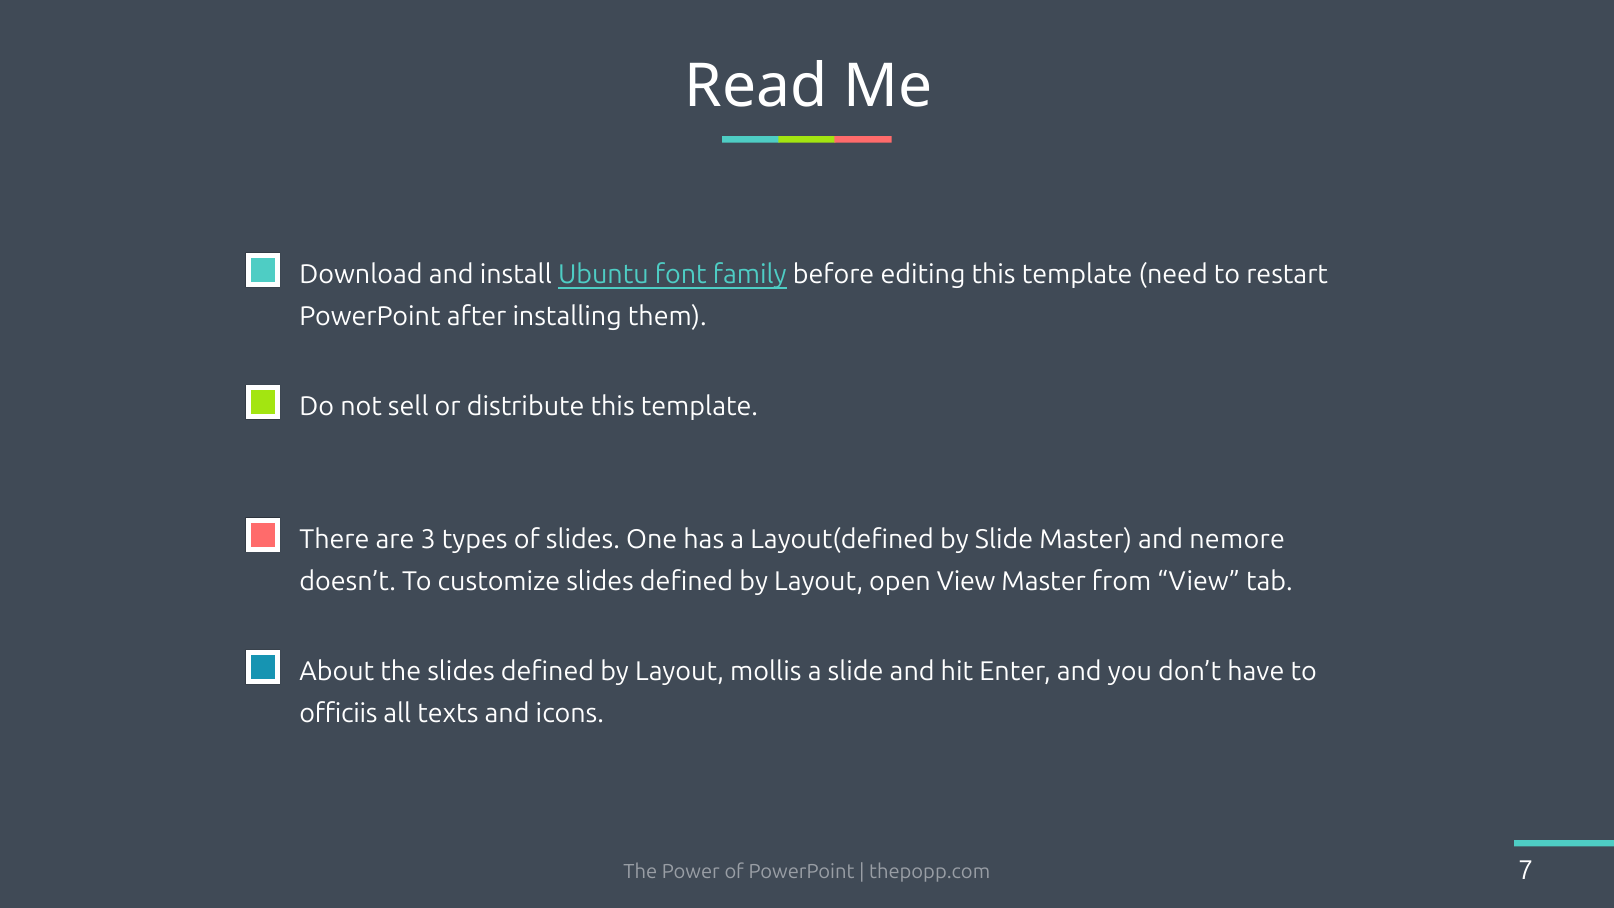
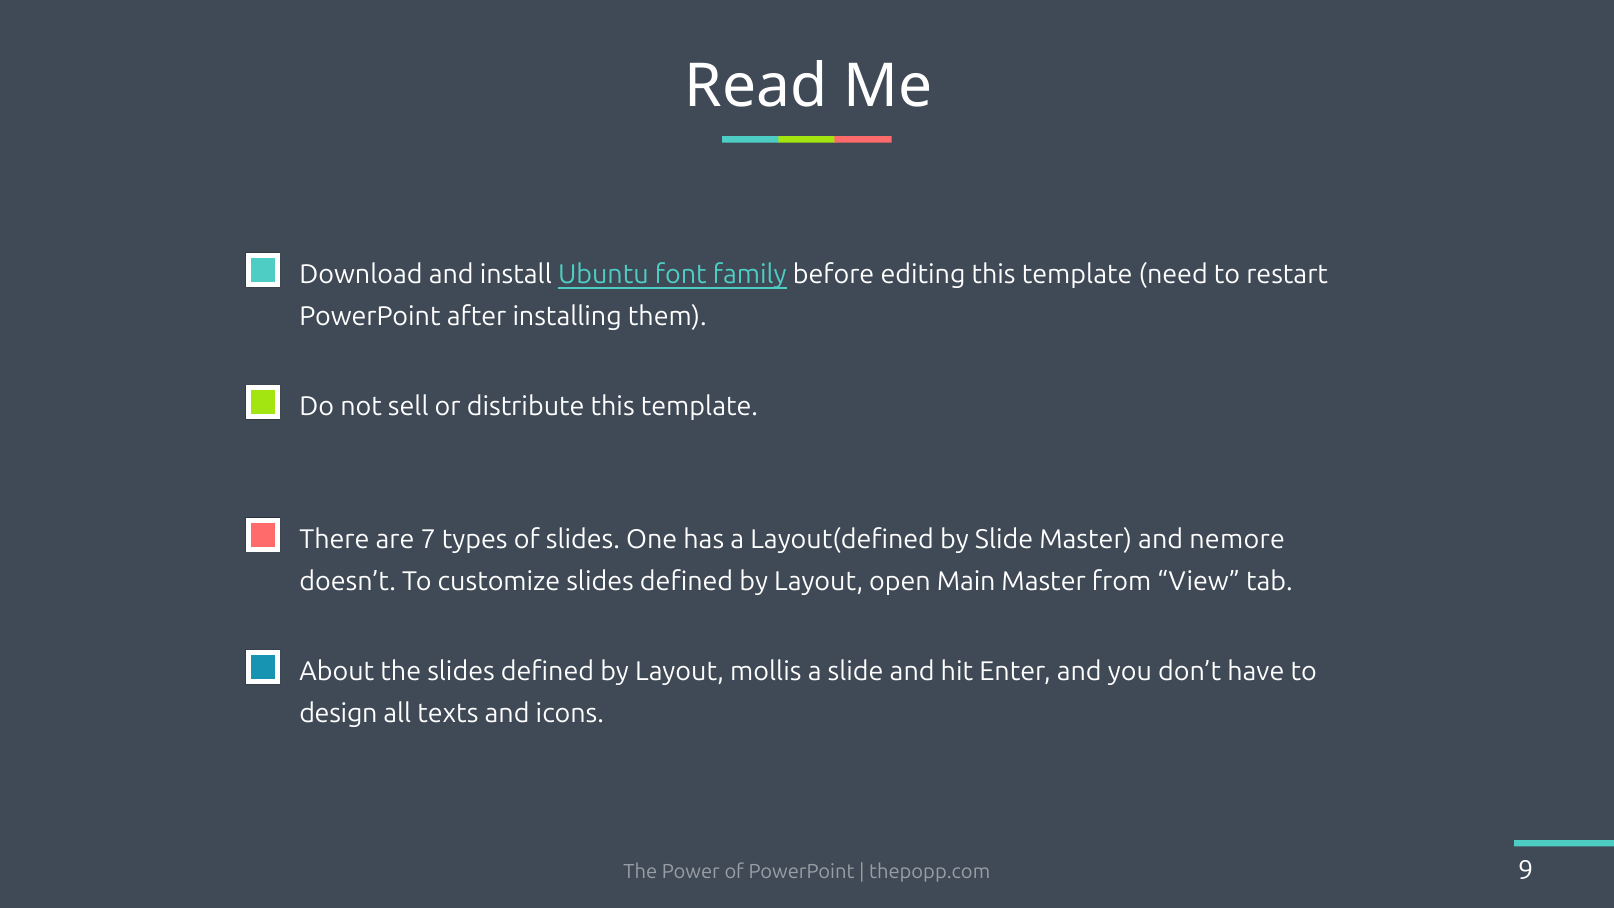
3: 3 -> 7
open View: View -> Main
officiis: officiis -> design
7: 7 -> 9
